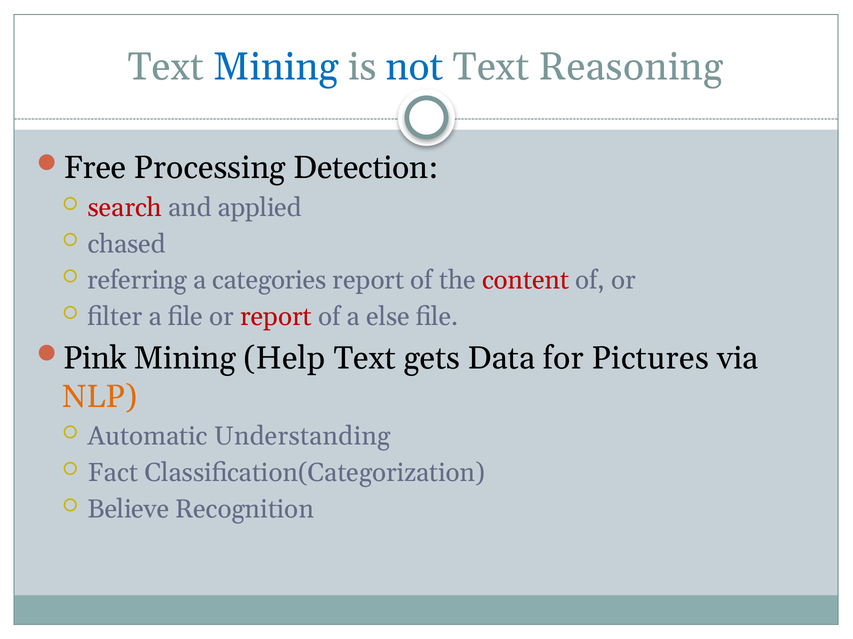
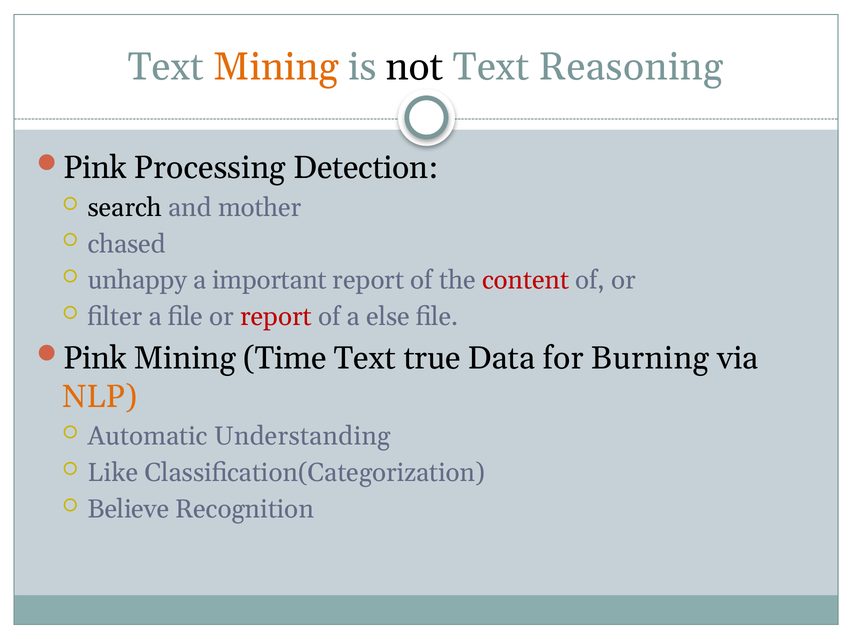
Mining at (276, 67) colour: blue -> orange
not colour: blue -> black
Free at (95, 168): Free -> Pink
search colour: red -> black
applied: applied -> mother
referring: referring -> unhappy
categories: categories -> important
Help: Help -> Time
gets: gets -> true
Pictures: Pictures -> Burning
Fact: Fact -> Like
